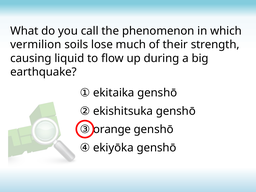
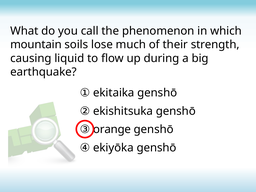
vermilion: vermilion -> mountain
